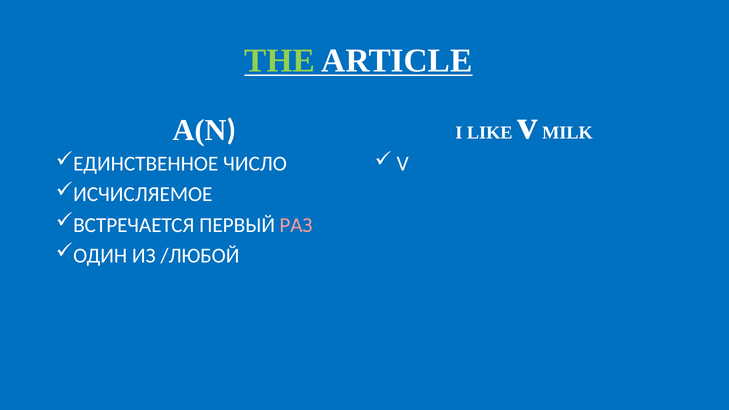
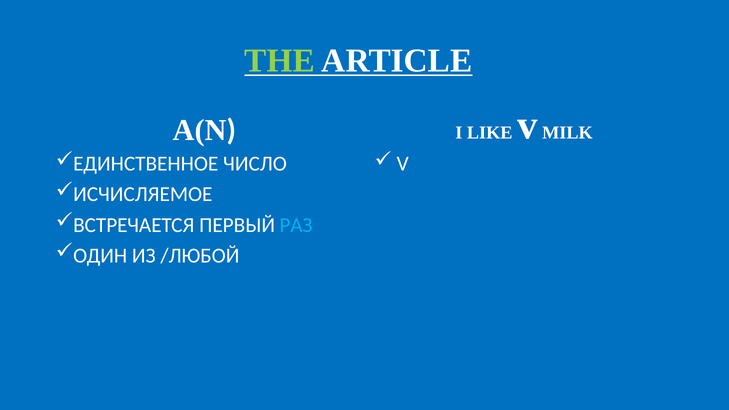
РАЗ colour: pink -> light blue
